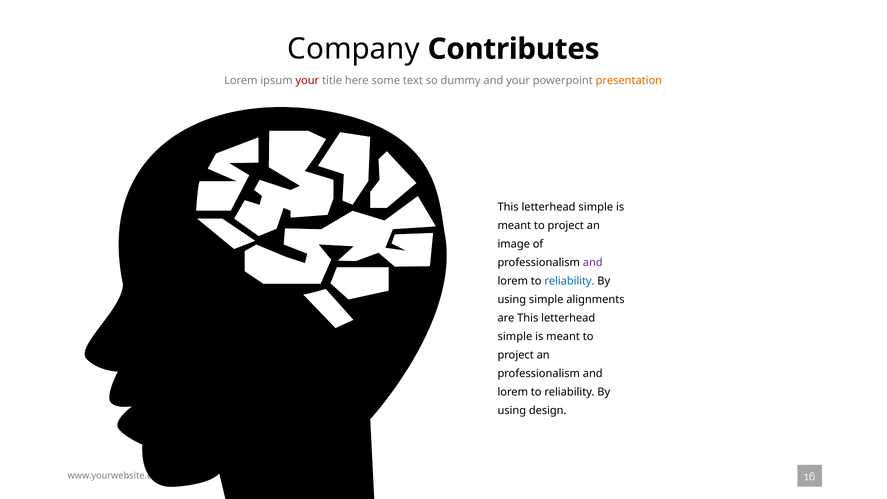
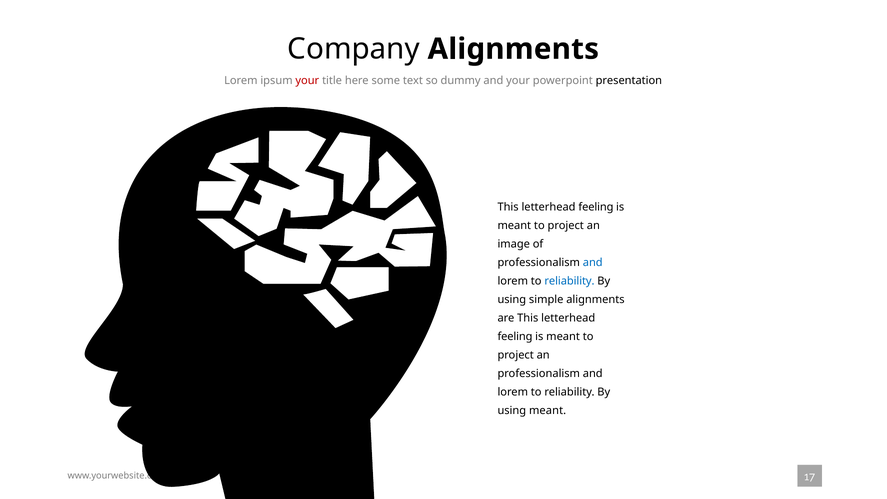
Company Contributes: Contributes -> Alignments
presentation colour: orange -> black
simple at (596, 207): simple -> feeling
and at (593, 263) colour: purple -> blue
simple at (515, 337): simple -> feeling
using design: design -> meant
16: 16 -> 17
